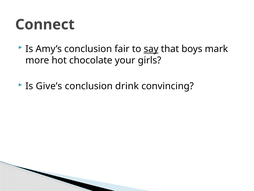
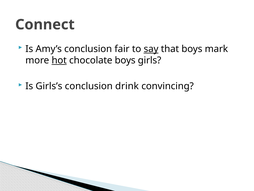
hot underline: none -> present
chocolate your: your -> boys
Give’s: Give’s -> Girls’s
